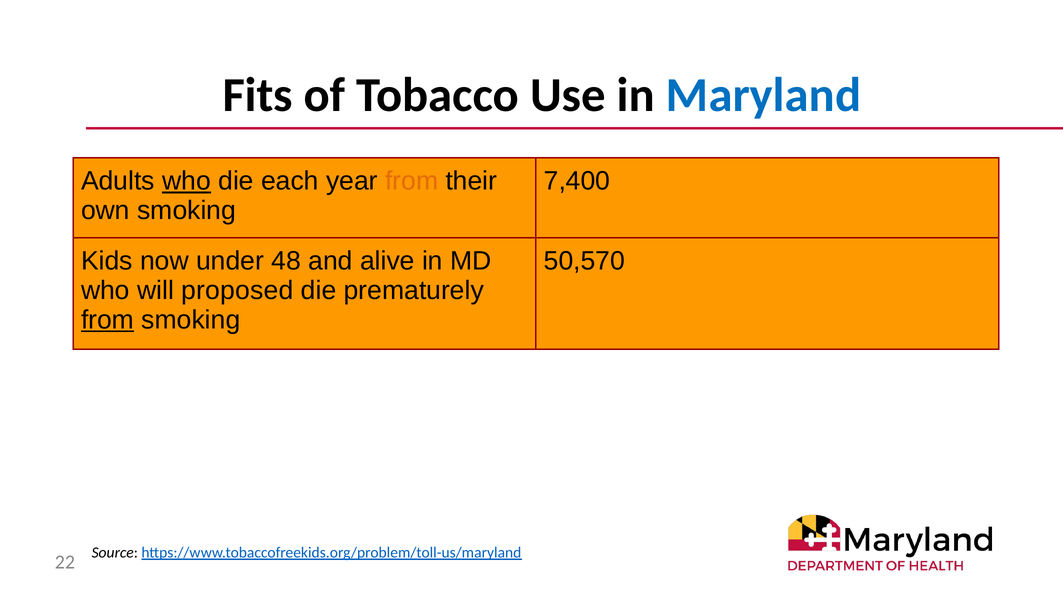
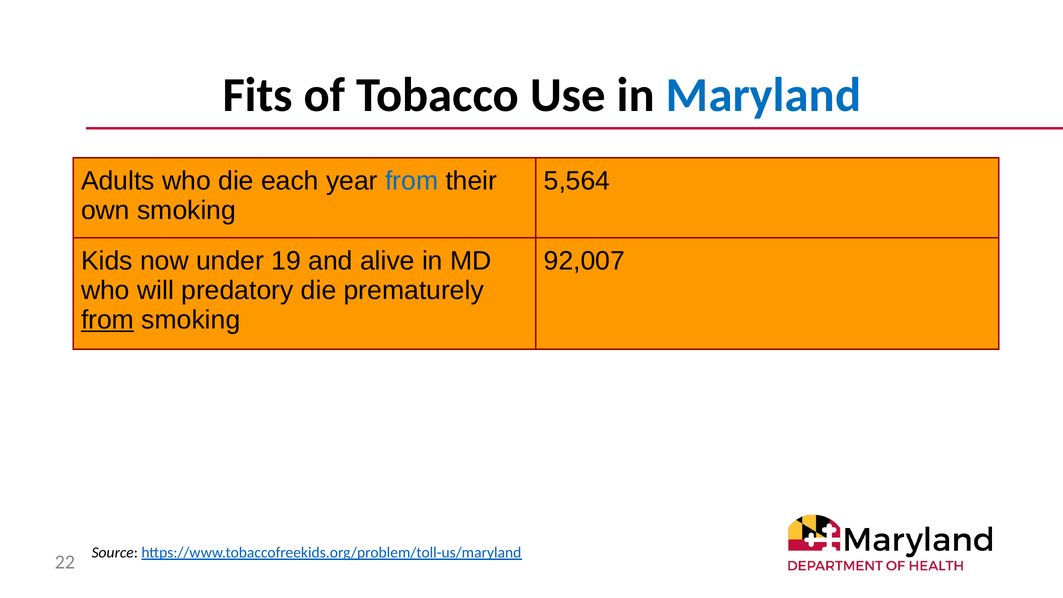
who at (187, 181) underline: present -> none
from at (412, 181) colour: orange -> blue
7,400: 7,400 -> 5,564
48: 48 -> 19
50,570: 50,570 -> 92,007
proposed: proposed -> predatory
